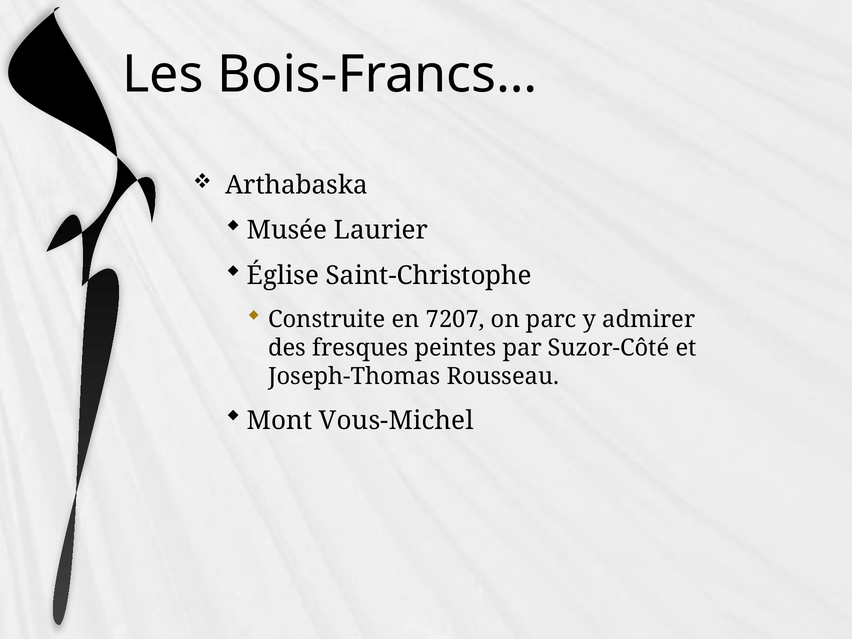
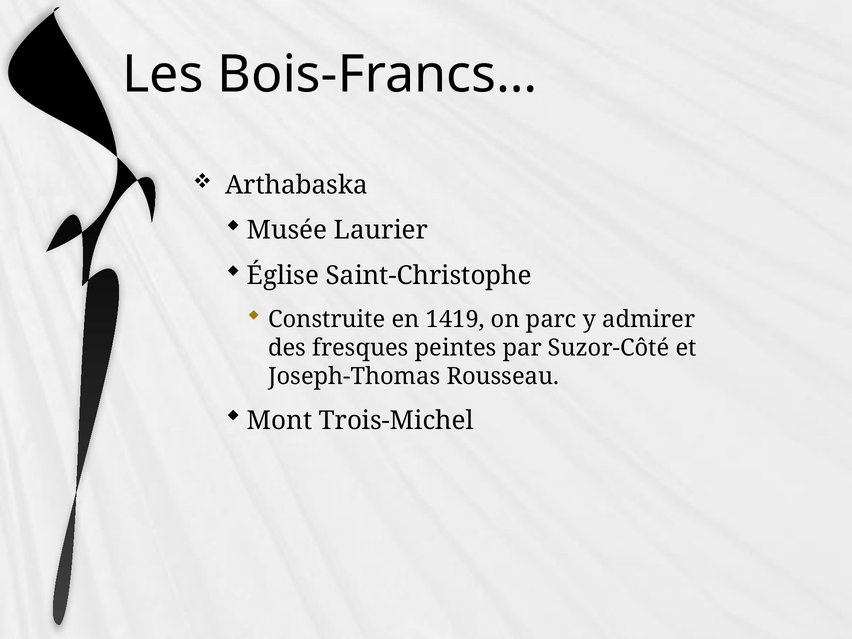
7207: 7207 -> 1419
Vous-Michel: Vous-Michel -> Trois-Michel
